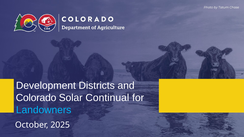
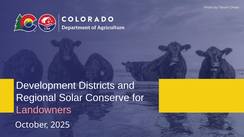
Colorado: Colorado -> Regional
Continual: Continual -> Conserve
Landowners colour: light blue -> pink
